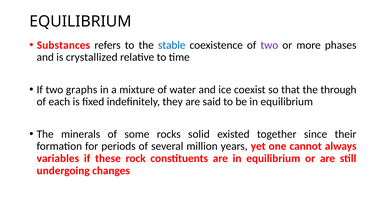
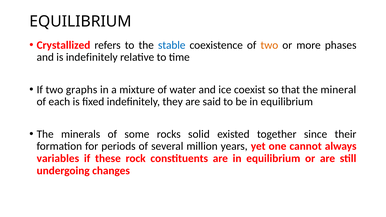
Substances: Substances -> Crystallized
two at (269, 45) colour: purple -> orange
is crystallized: crystallized -> indefinitely
through: through -> mineral
